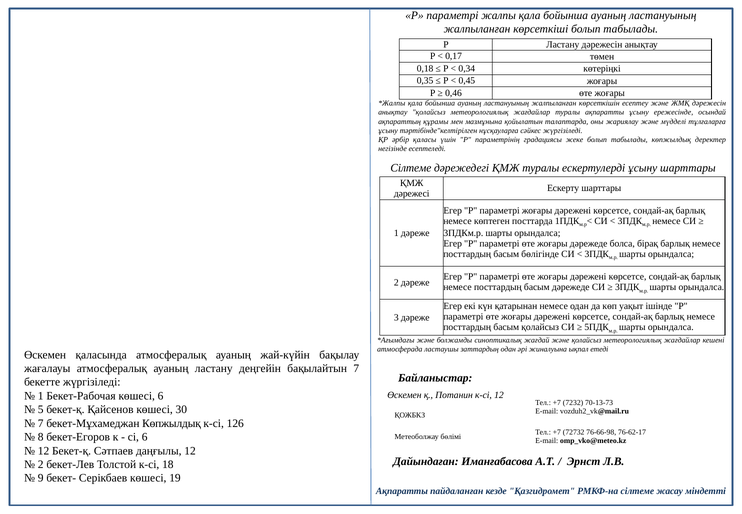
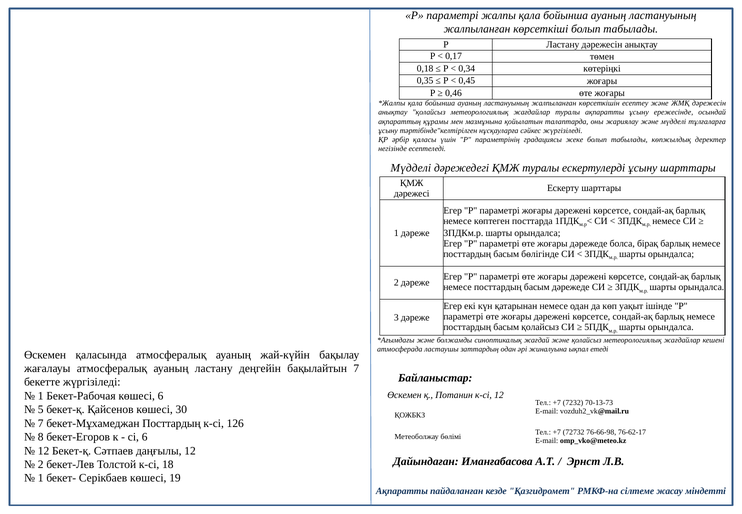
Сілтеме at (411, 168): Сілтеме -> Мүдделі
бекет-Мұхамеджан Көпжылдық: Көпжылдық -> Посттардың
9 at (41, 478): 9 -> 1
